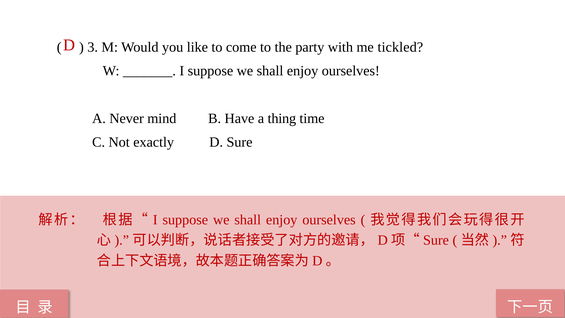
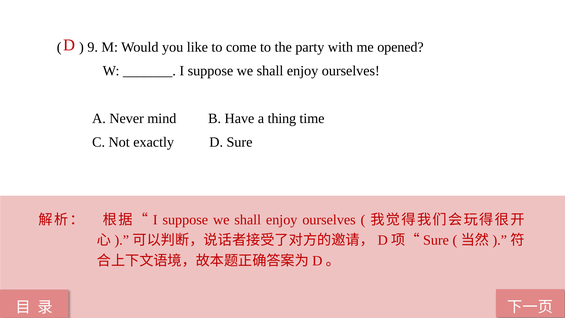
3: 3 -> 9
tickled: tickled -> opened
